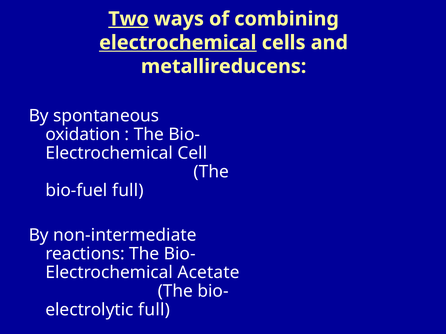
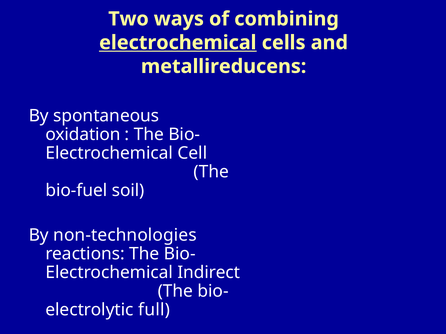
Two underline: present -> none
bio-fuel full: full -> soil
non-intermediate: non-intermediate -> non-technologies
Acetate: Acetate -> Indirect
